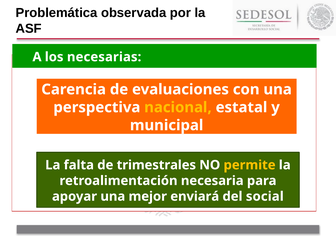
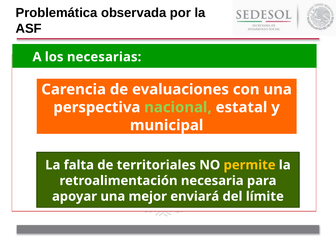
nacional colour: yellow -> light green
trimestrales: trimestrales -> territoriales
social: social -> límite
